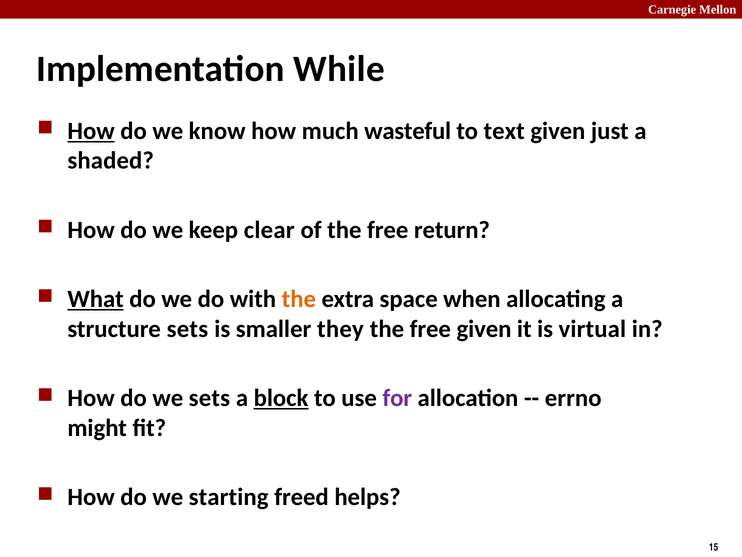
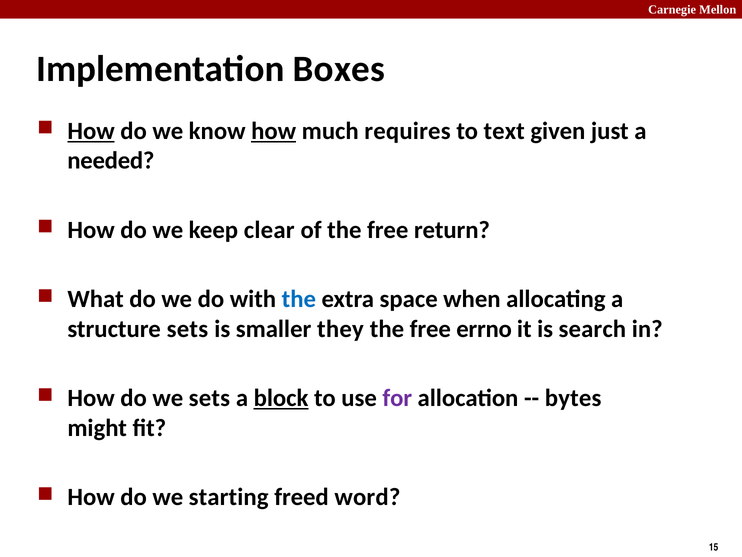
While: While -> Boxes
how at (274, 131) underline: none -> present
wasteful: wasteful -> requires
shaded: shaded -> needed
What underline: present -> none
the at (299, 299) colour: orange -> blue
free given: given -> errno
virtual: virtual -> search
errno: errno -> bytes
helps: helps -> word
